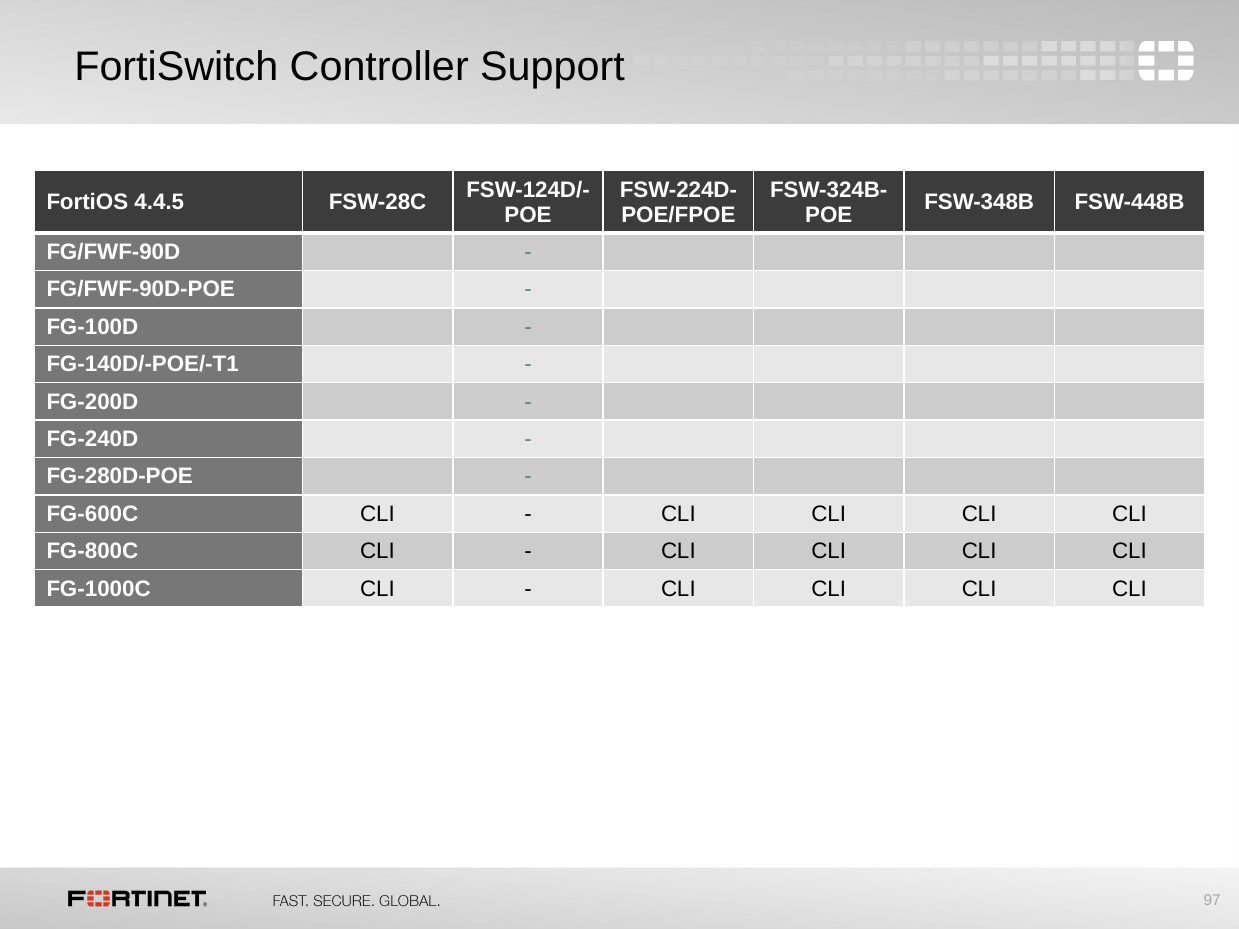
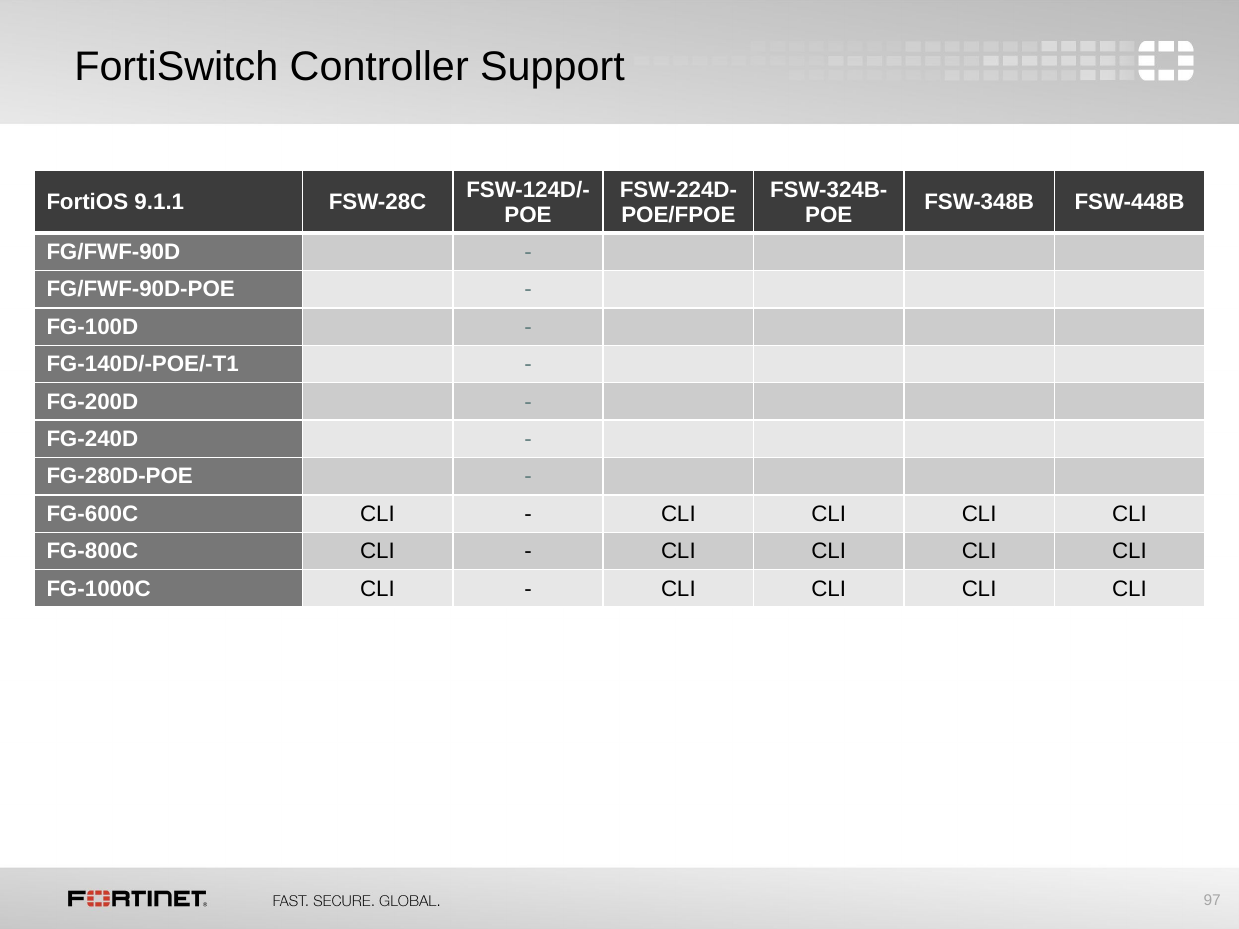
4.4.5: 4.4.5 -> 9.1.1
